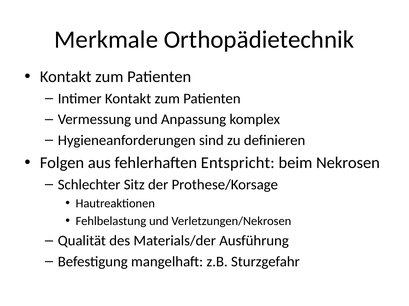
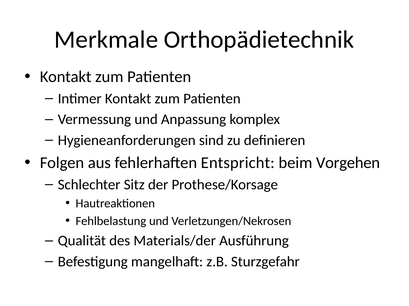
Nekrosen: Nekrosen -> Vorgehen
